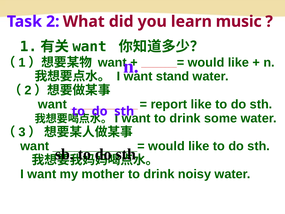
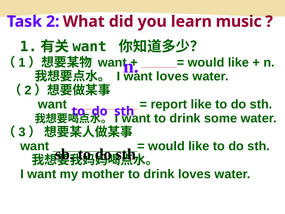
want stand: stand -> loves
drink noisy: noisy -> loves
